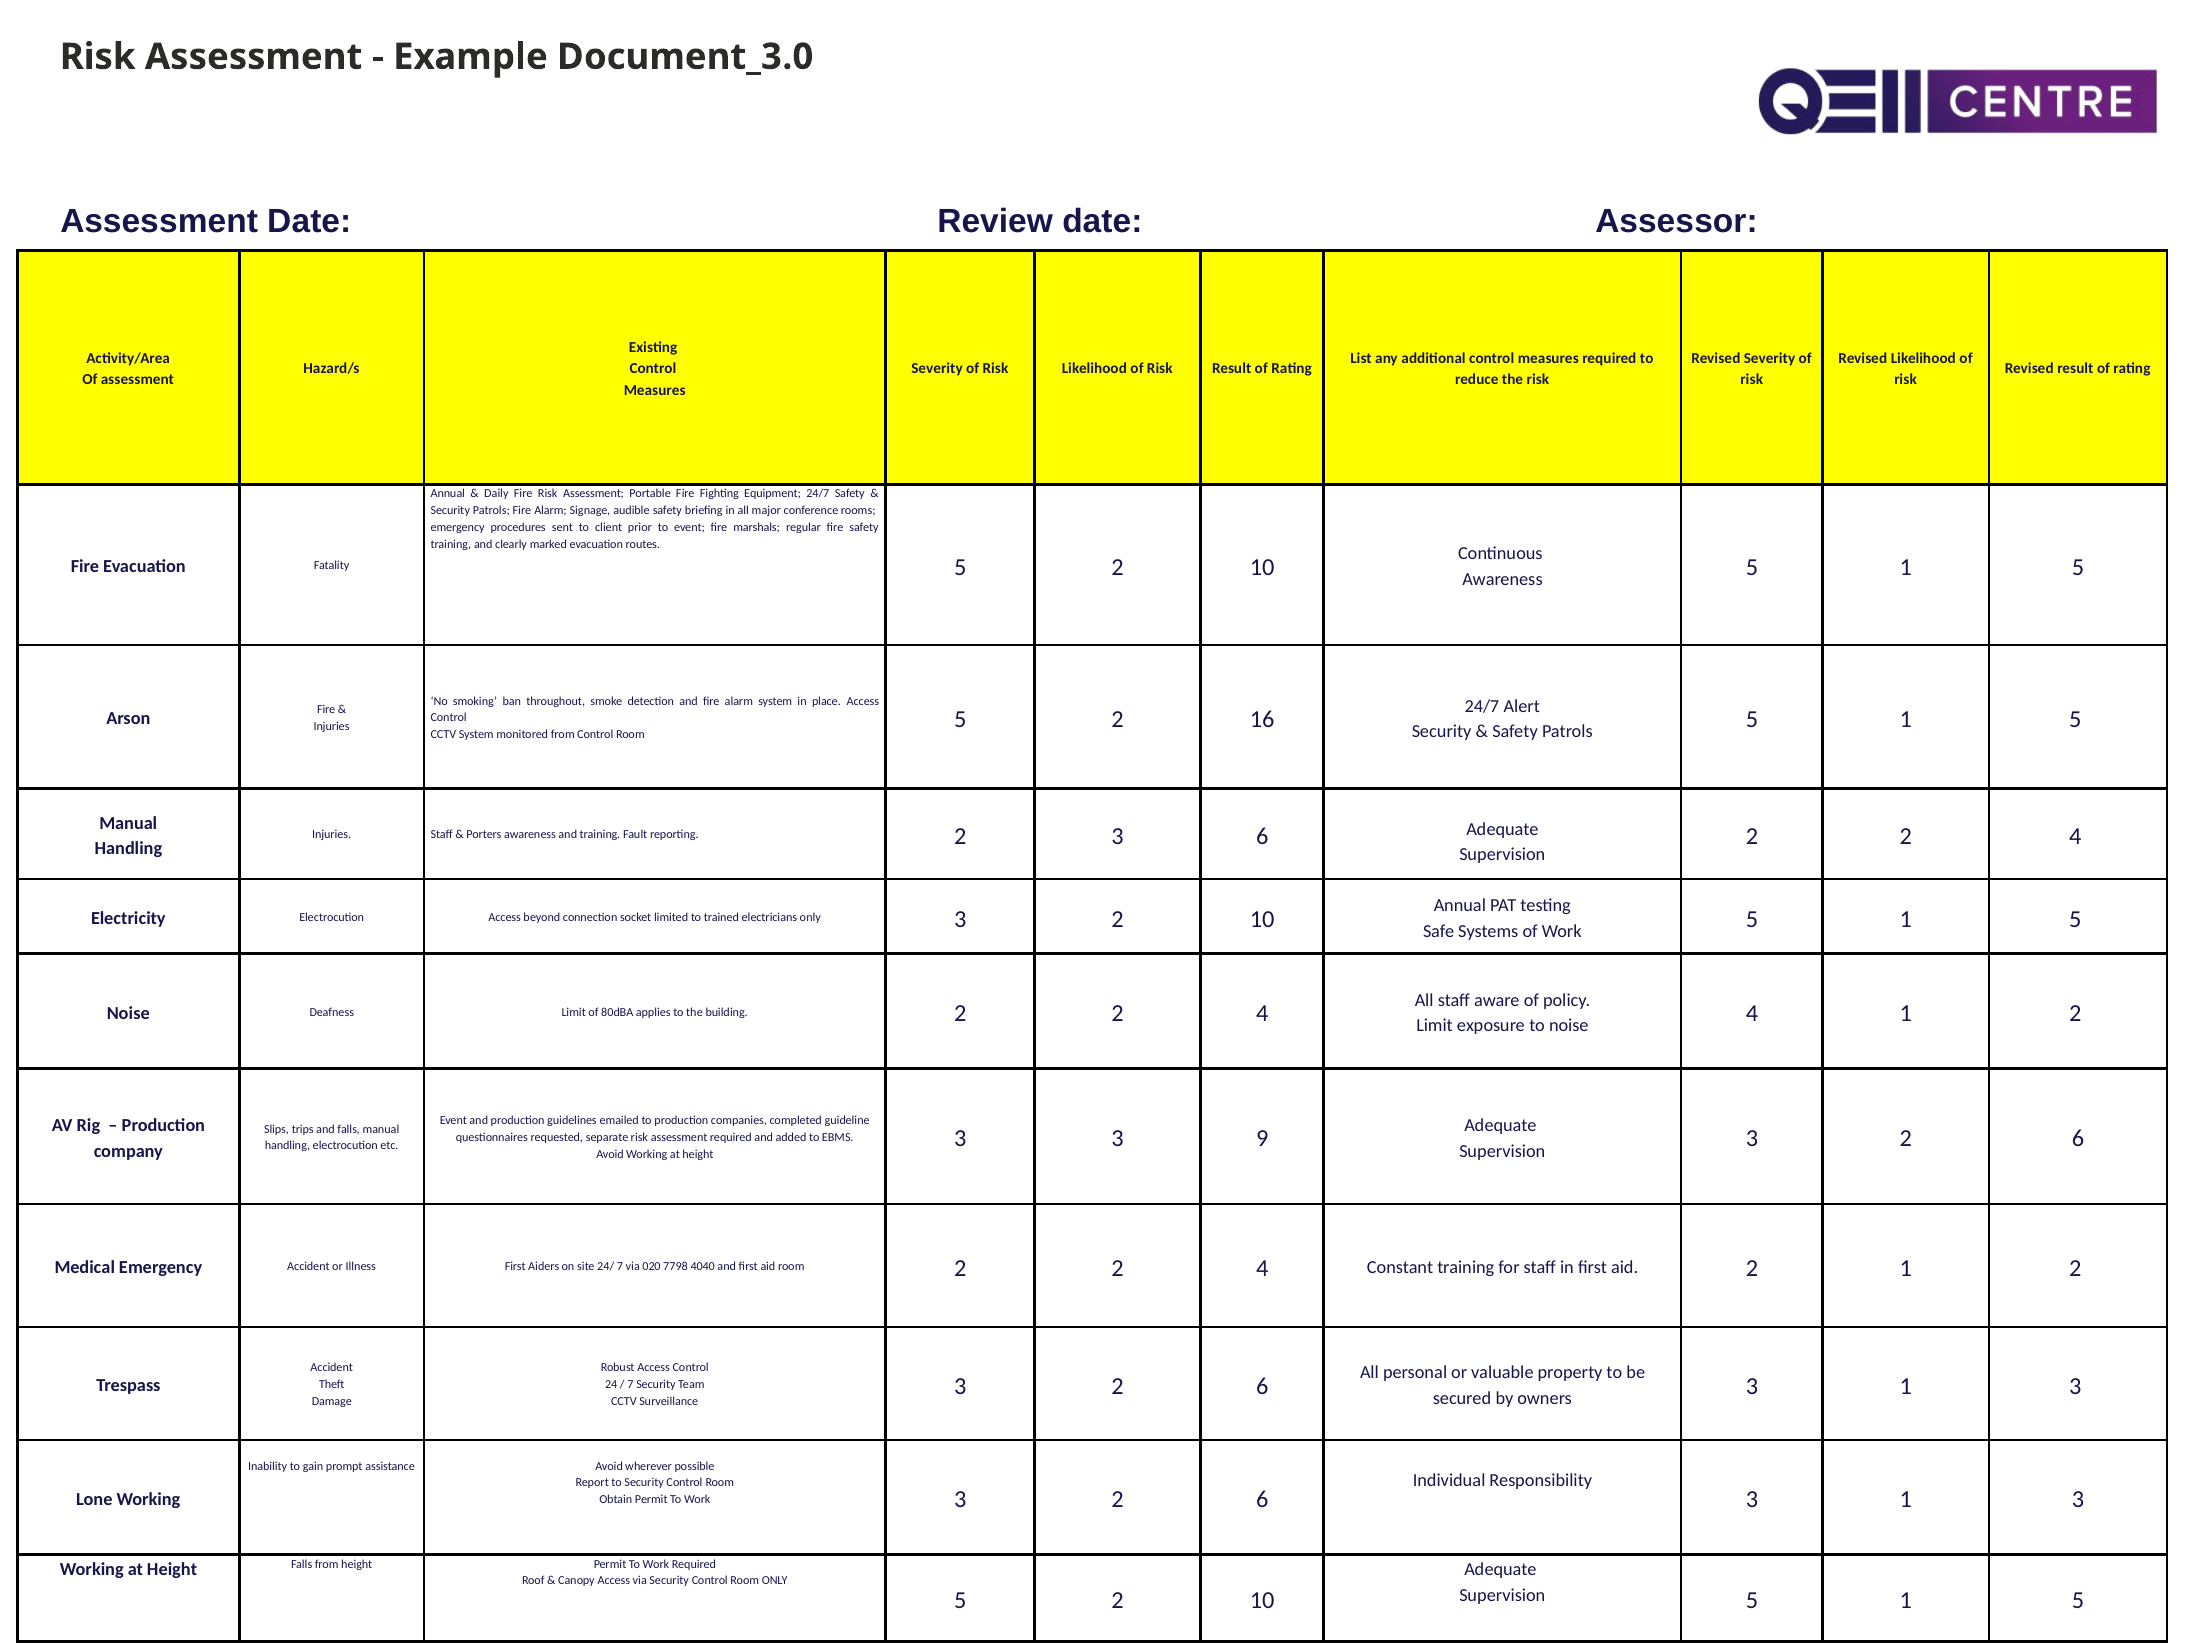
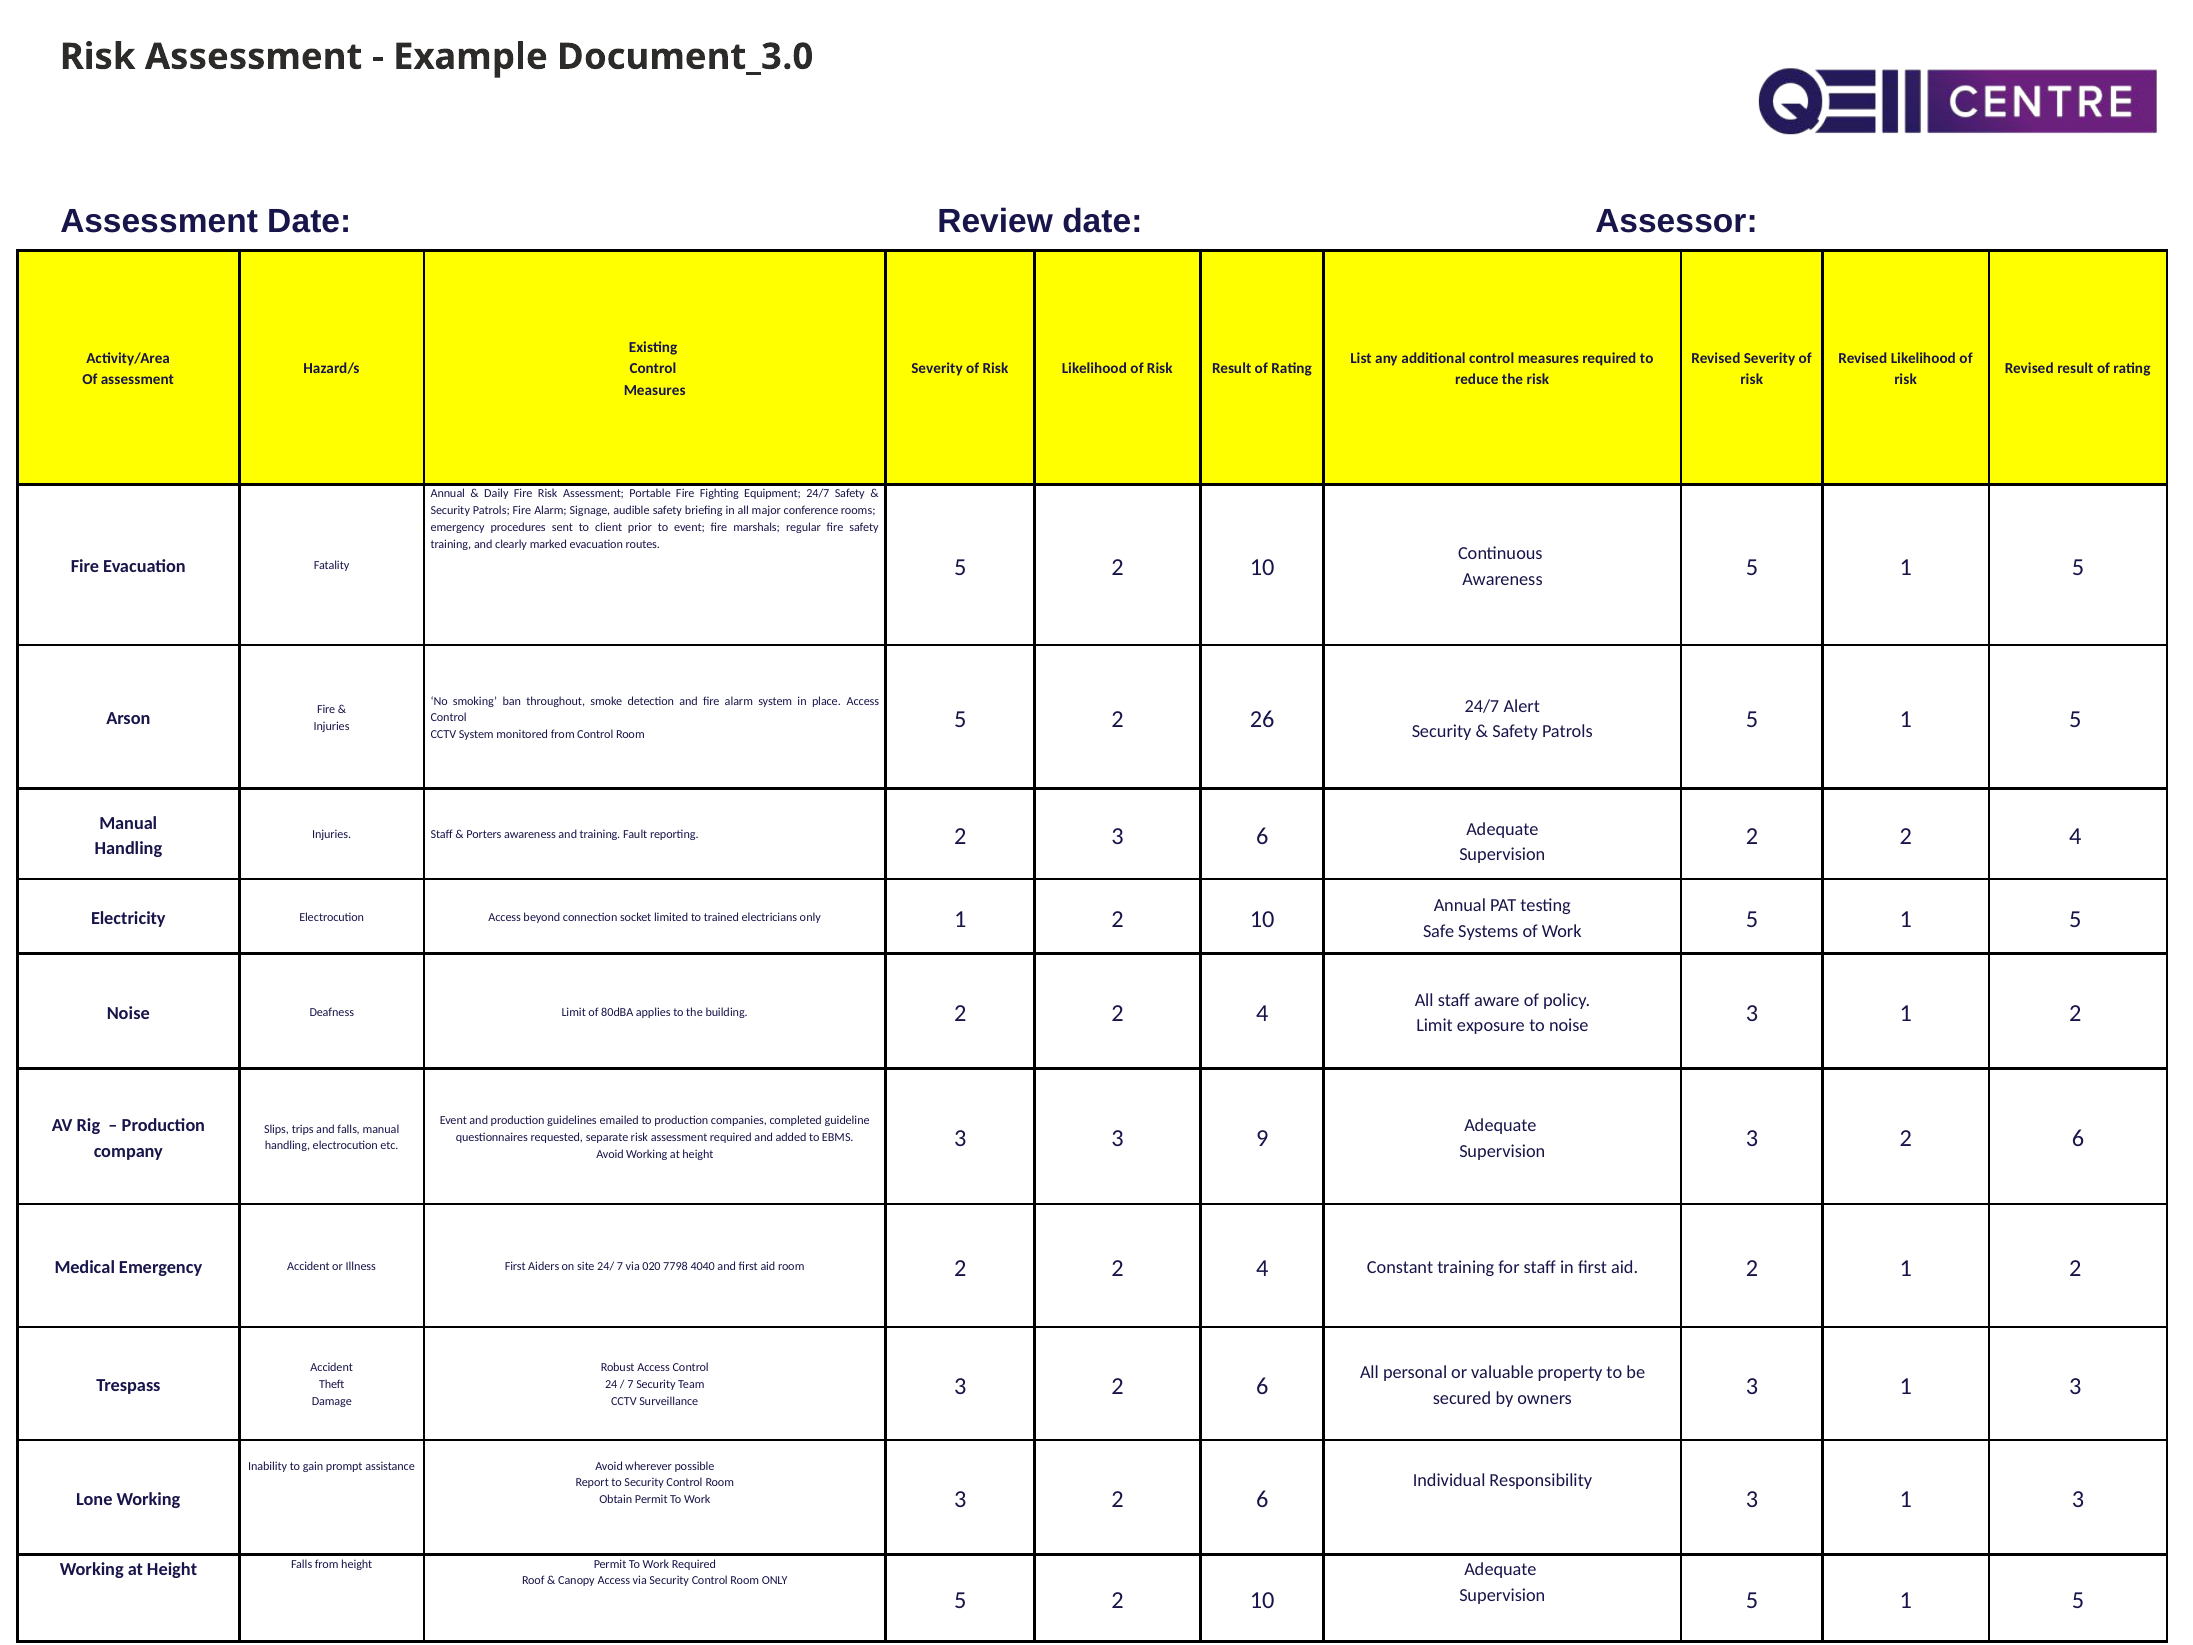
16: 16 -> 26
only 3: 3 -> 1
noise 4: 4 -> 3
